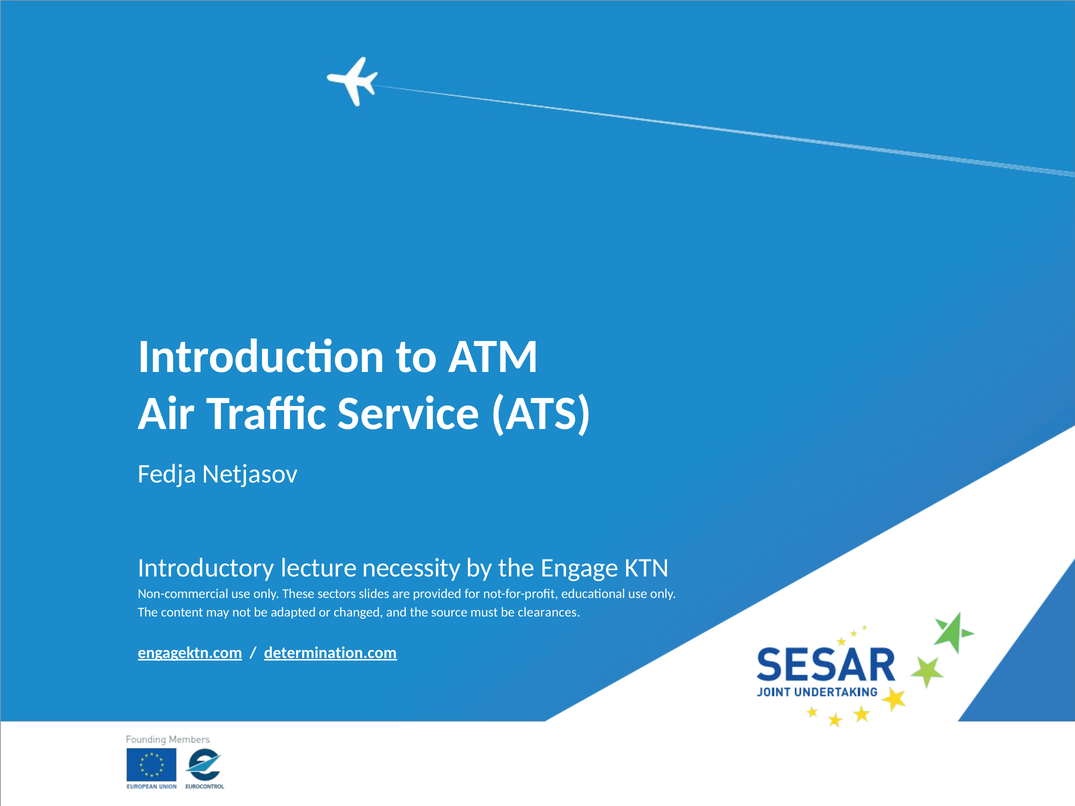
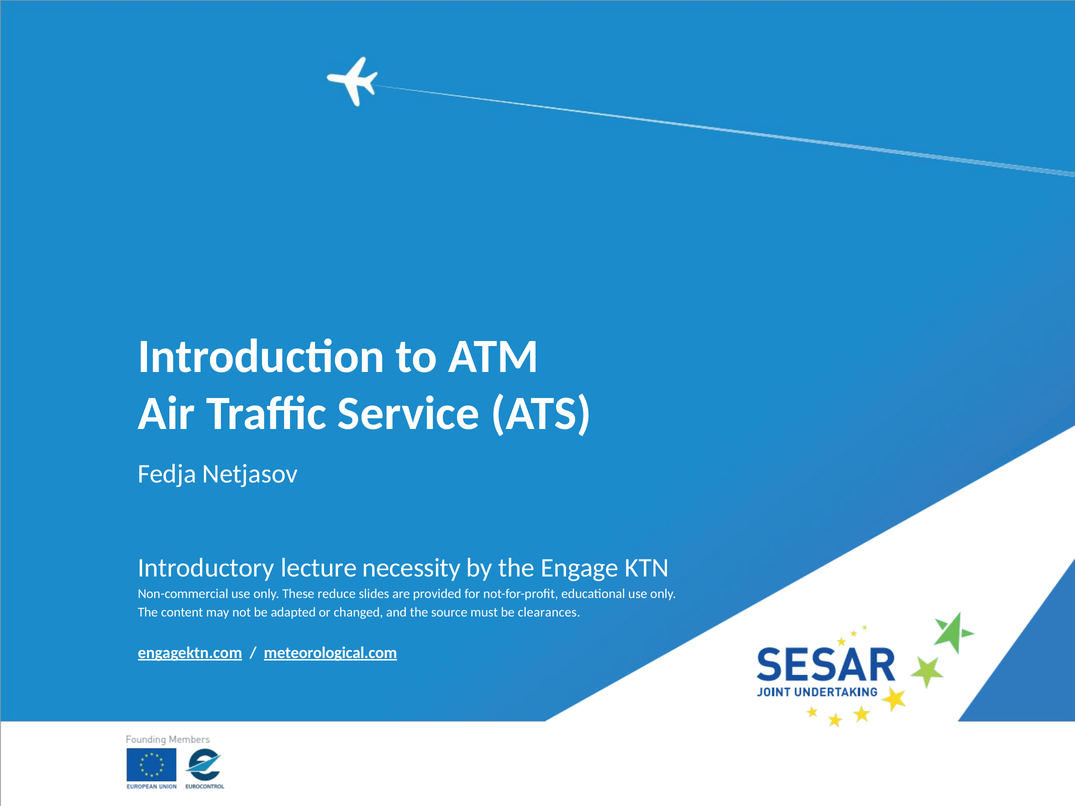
sectors: sectors -> reduce
determination.com: determination.com -> meteorological.com
